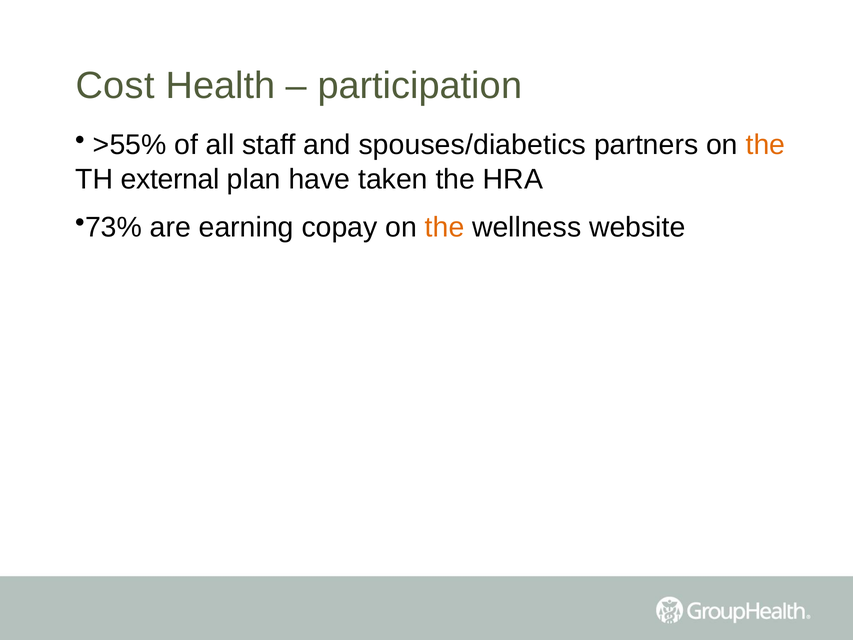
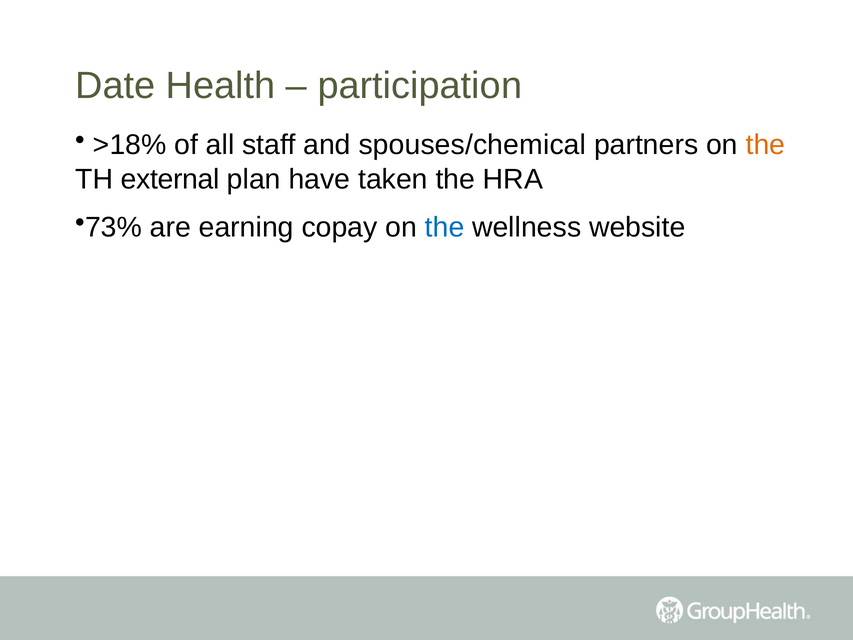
Cost: Cost -> Date
>55%: >55% -> >18%
spouses/diabetics: spouses/diabetics -> spouses/chemical
the at (445, 227) colour: orange -> blue
